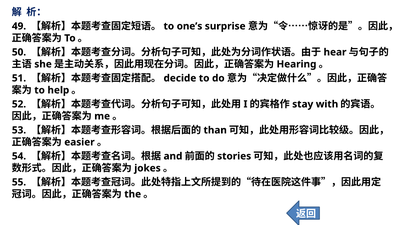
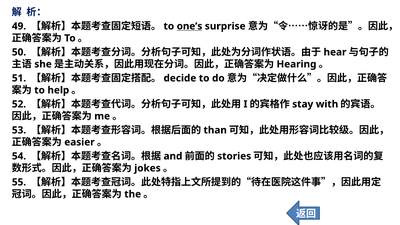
one’s underline: none -> present
